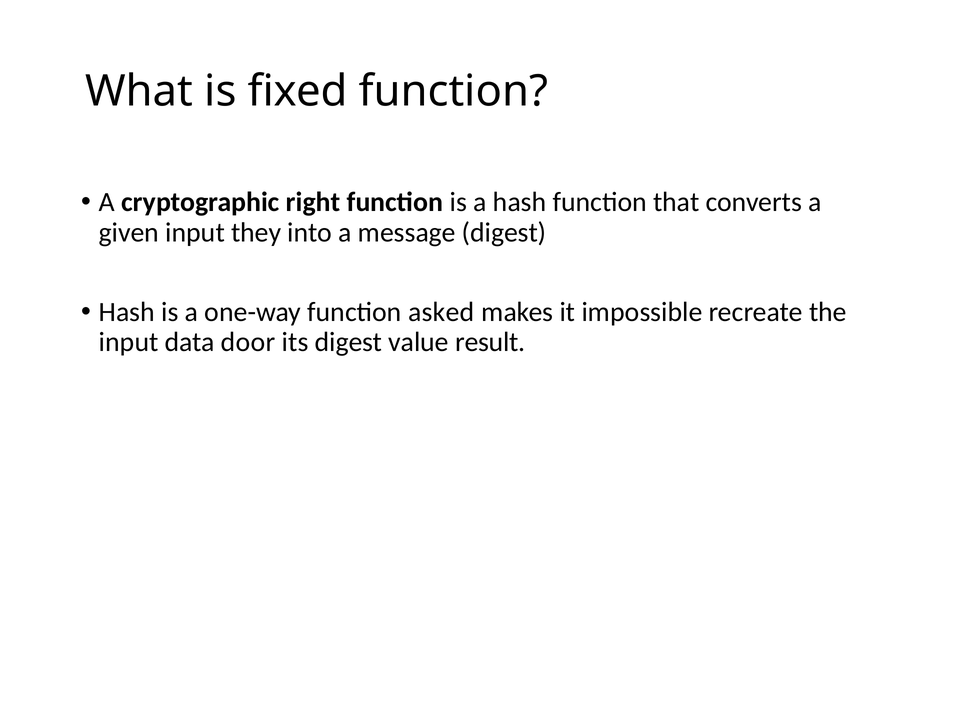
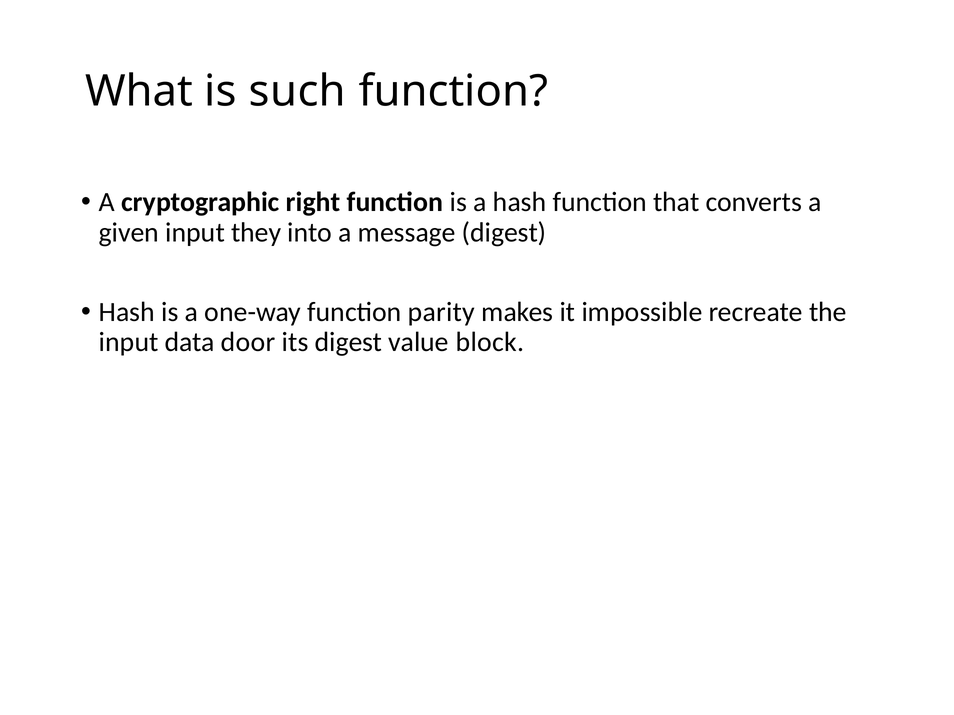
fixed: fixed -> such
asked: asked -> parity
result: result -> block
